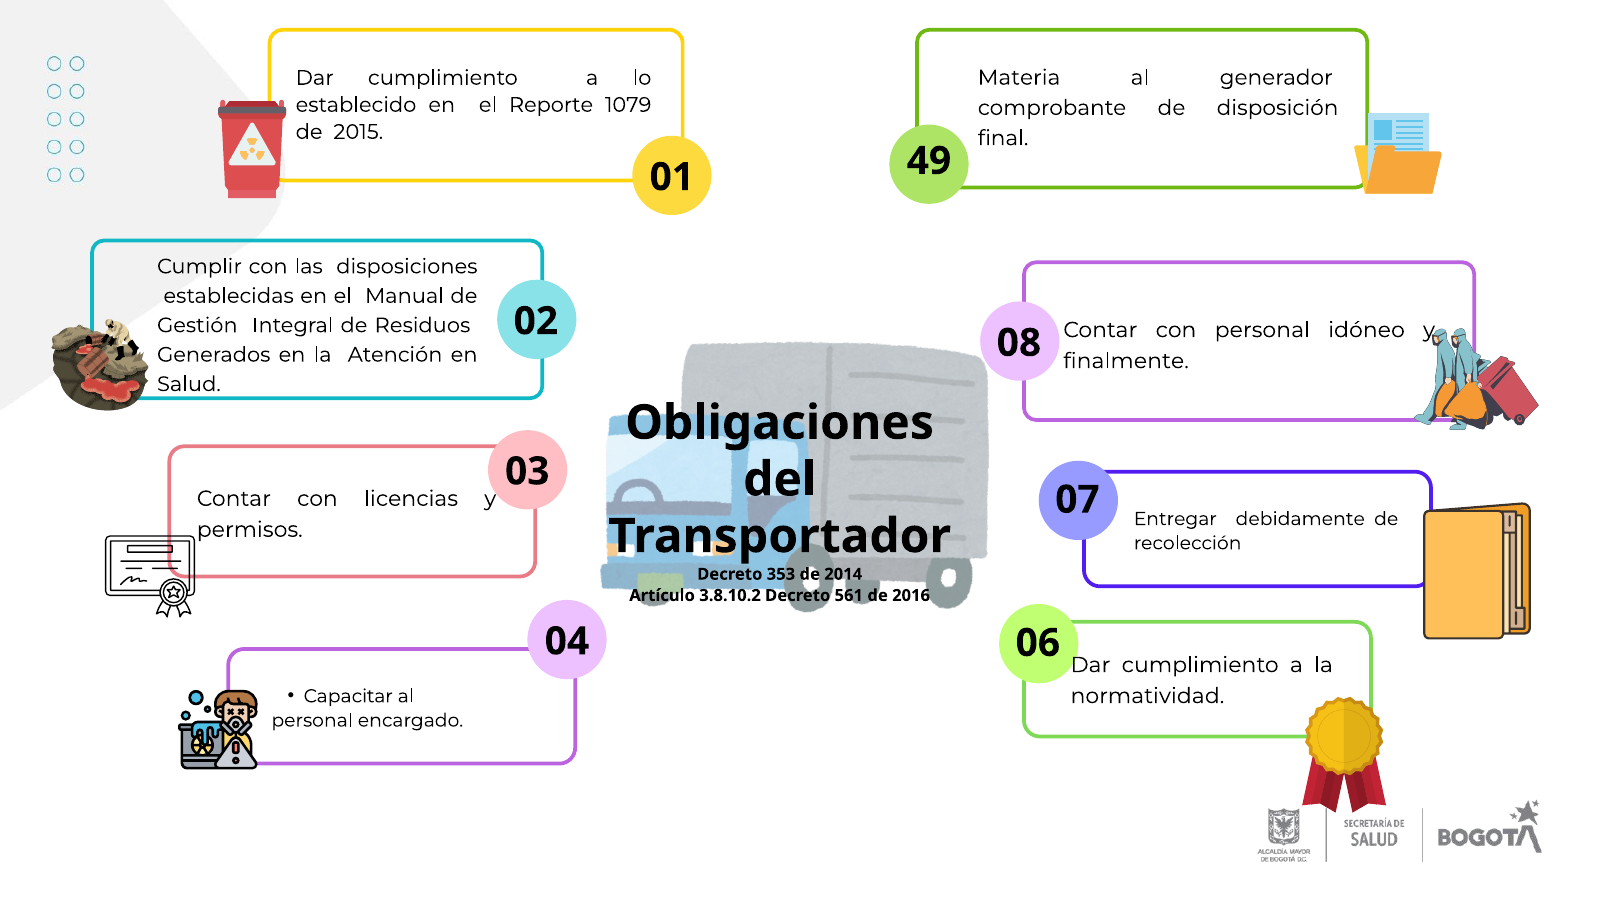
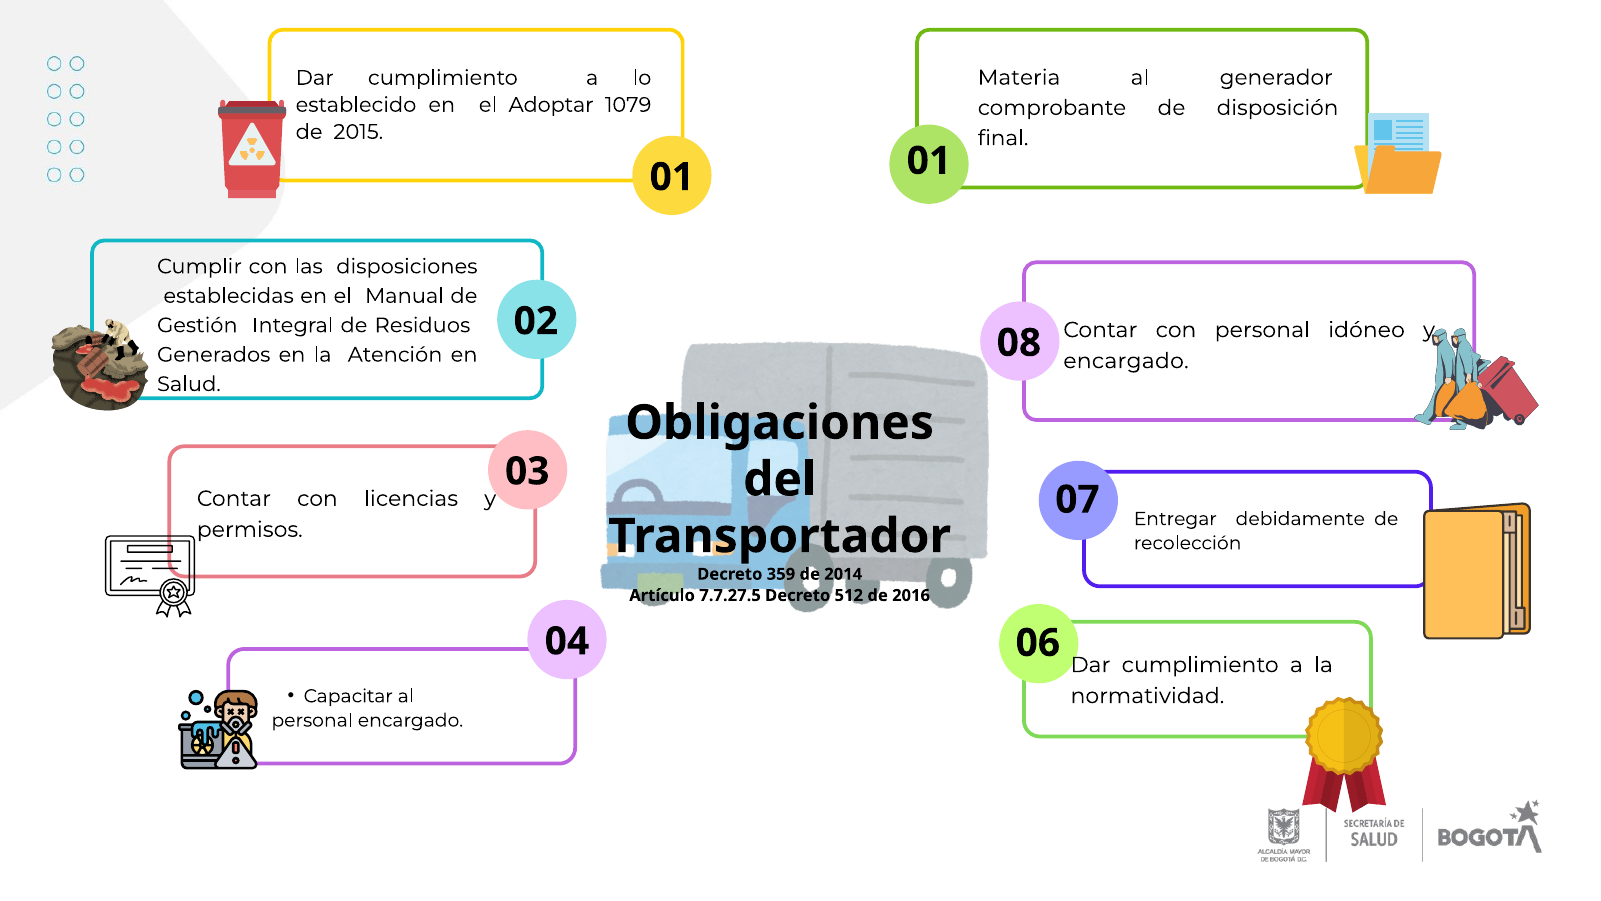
Reporte: Reporte -> Adoptar
01 49: 49 -> 01
finalmente at (1126, 361): finalmente -> encargado
353: 353 -> 359
3.8.10.2: 3.8.10.2 -> 7.7.27.5
561: 561 -> 512
